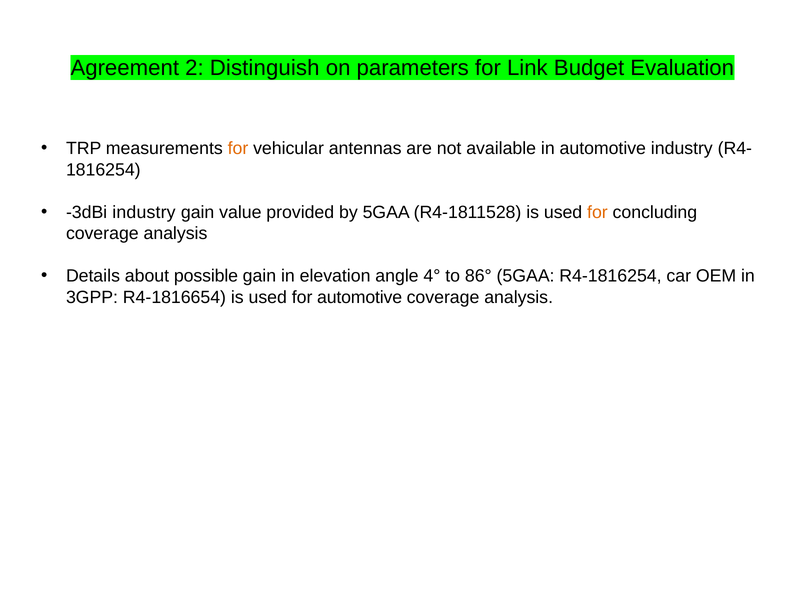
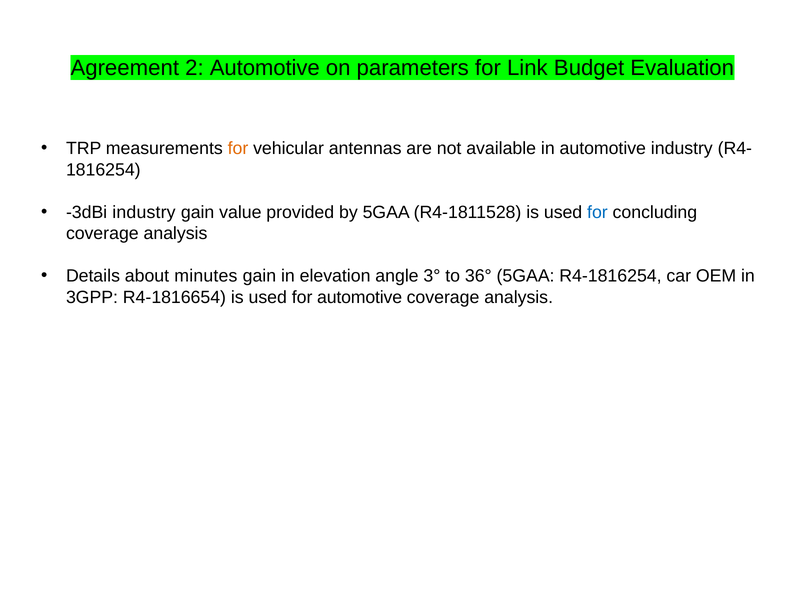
2 Distinguish: Distinguish -> Automotive
for at (597, 213) colour: orange -> blue
possible: possible -> minutes
4°: 4° -> 3°
86°: 86° -> 36°
